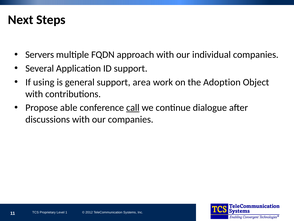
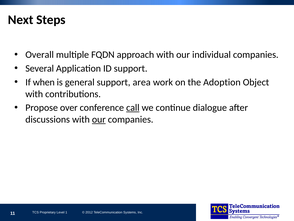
Servers: Servers -> Overall
using: using -> when
able: able -> over
our at (99, 119) underline: none -> present
